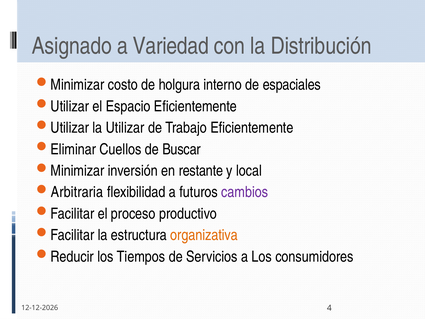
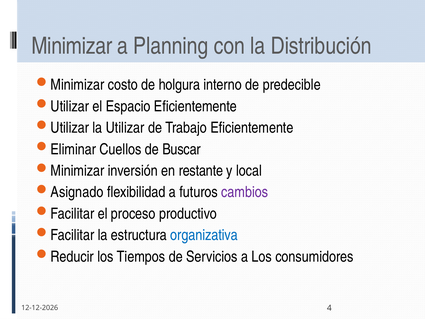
Asignado at (72, 46): Asignado -> Minimizar
Variedad: Variedad -> Planning
espaciales: espaciales -> predecible
Arbitraria: Arbitraria -> Asignado
organizativa colour: orange -> blue
